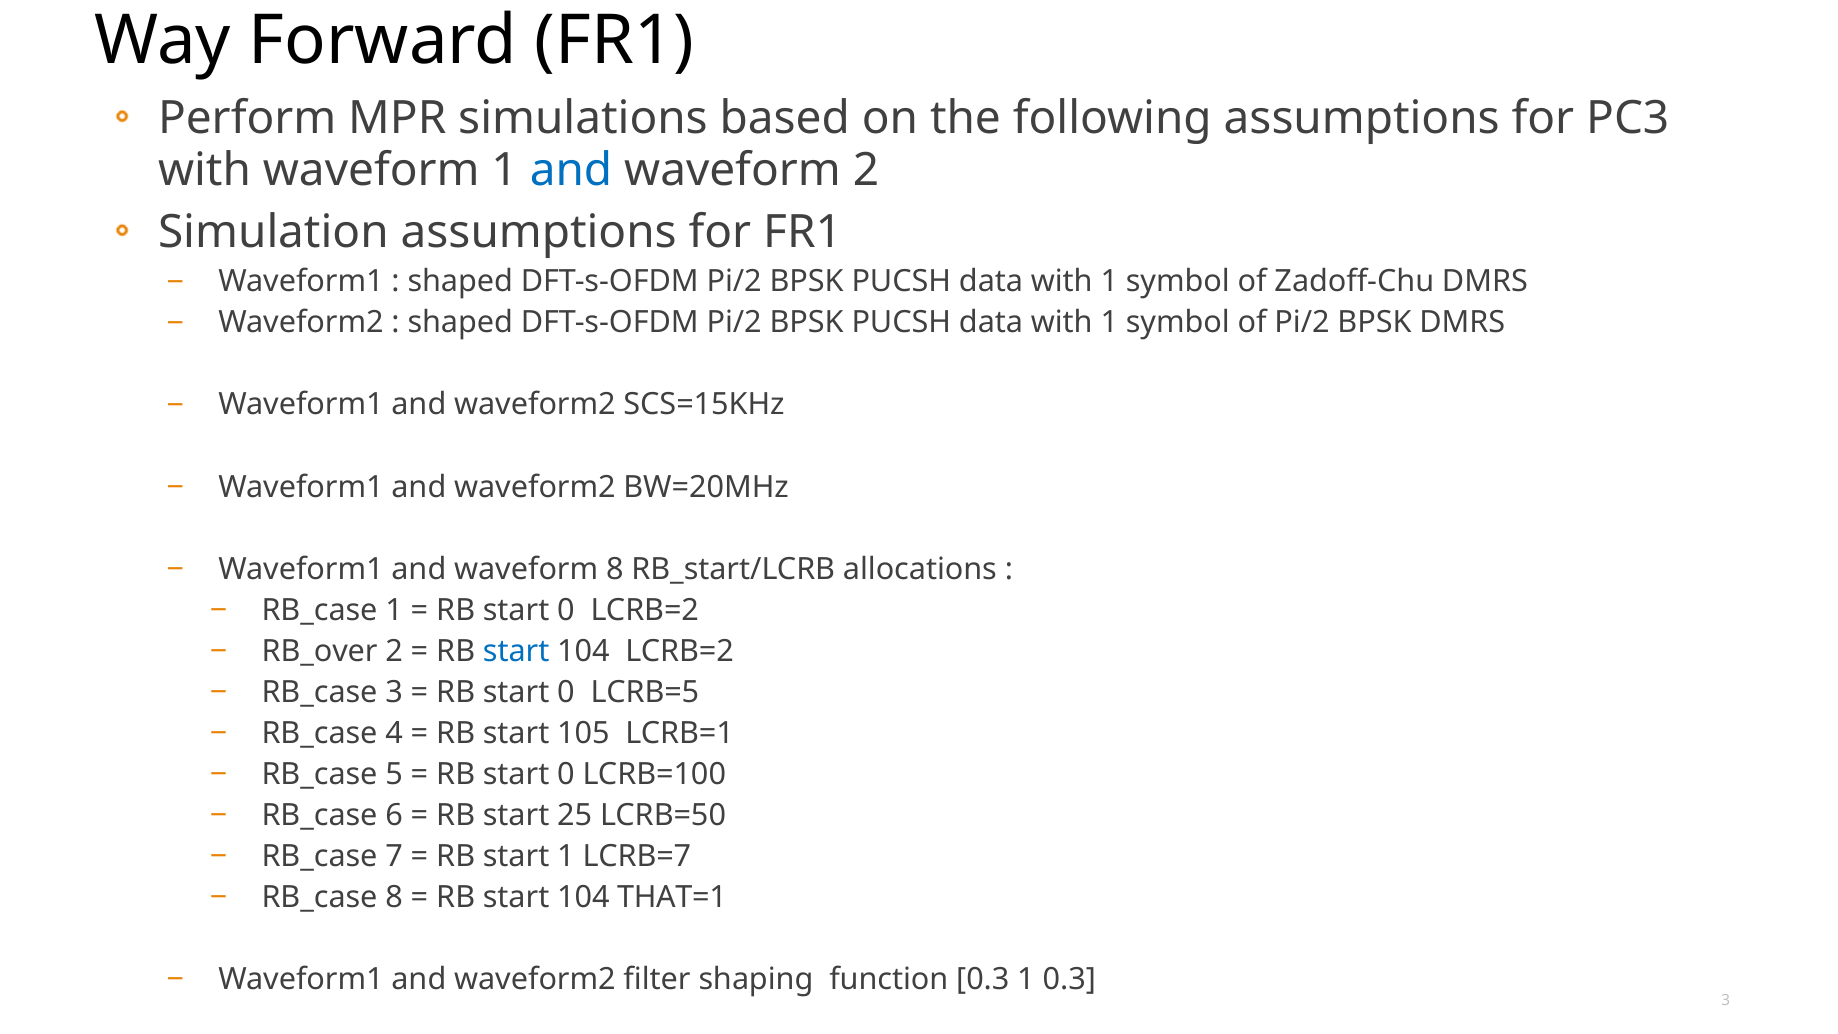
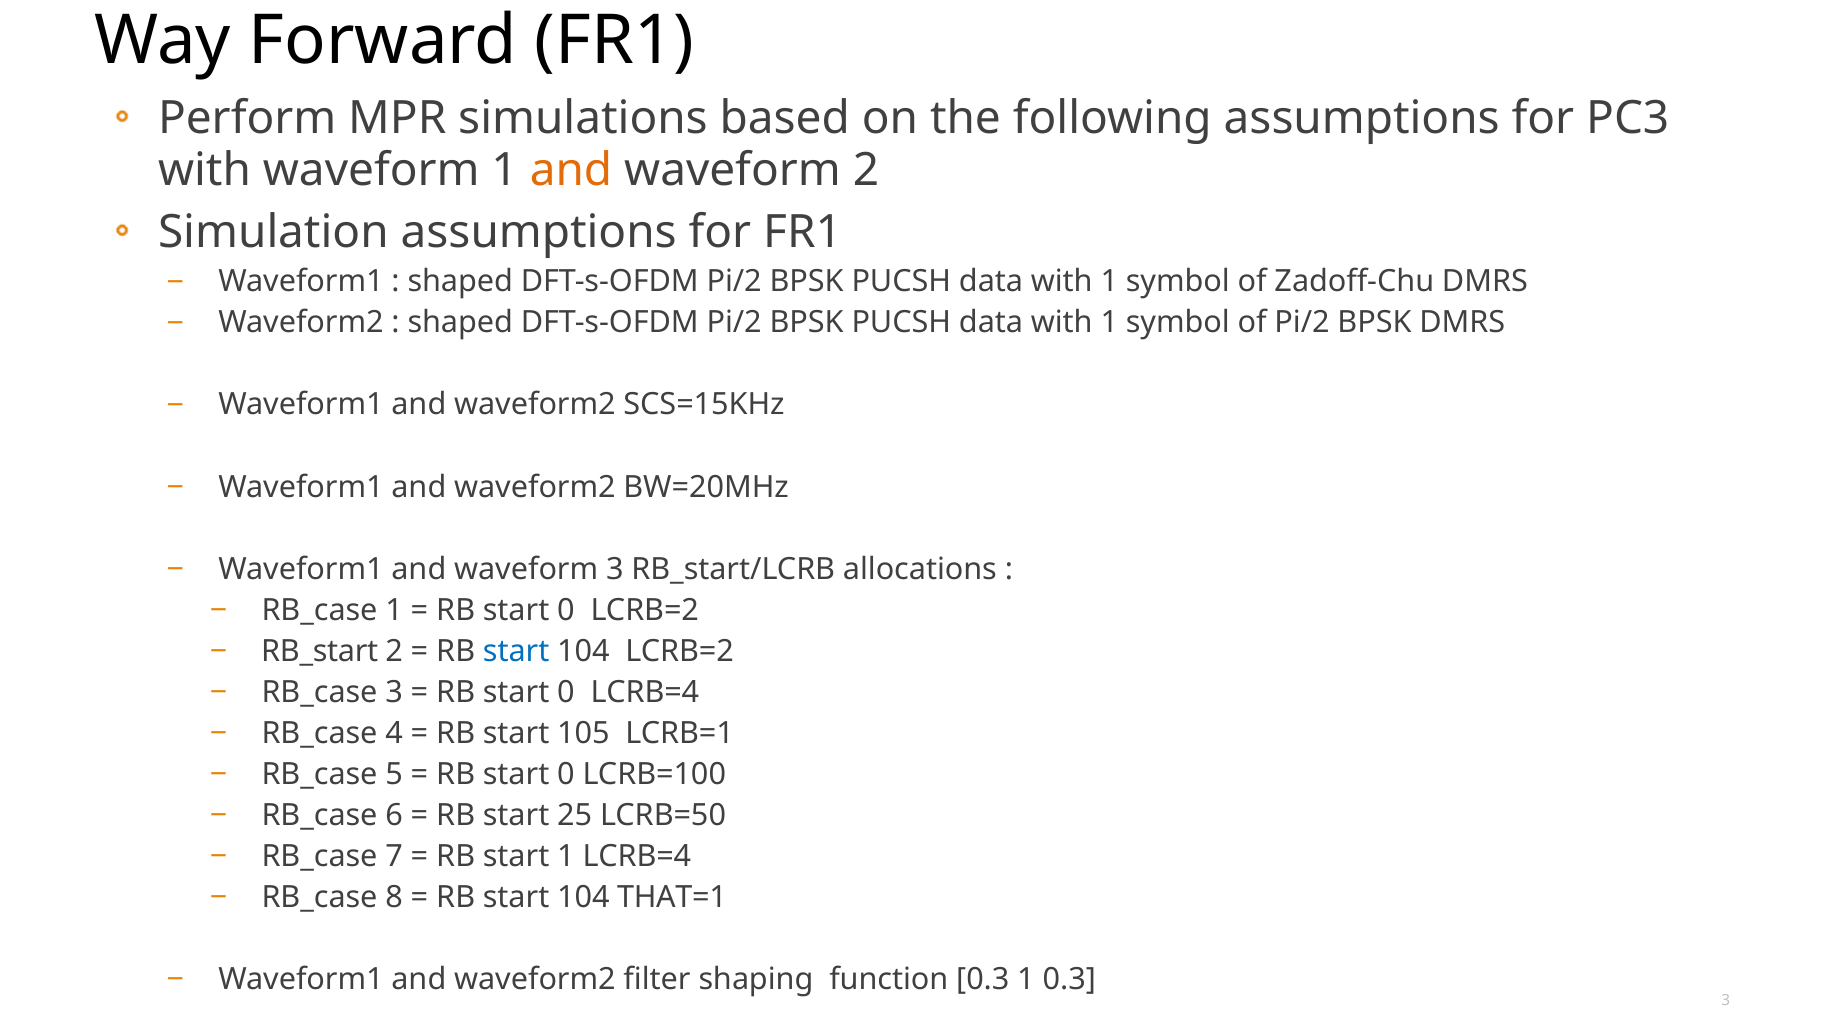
and at (571, 171) colour: blue -> orange
waveform 8: 8 -> 3
RB_over: RB_over -> RB_start
0 LCRB=5: LCRB=5 -> LCRB=4
1 LCRB=7: LCRB=7 -> LCRB=4
